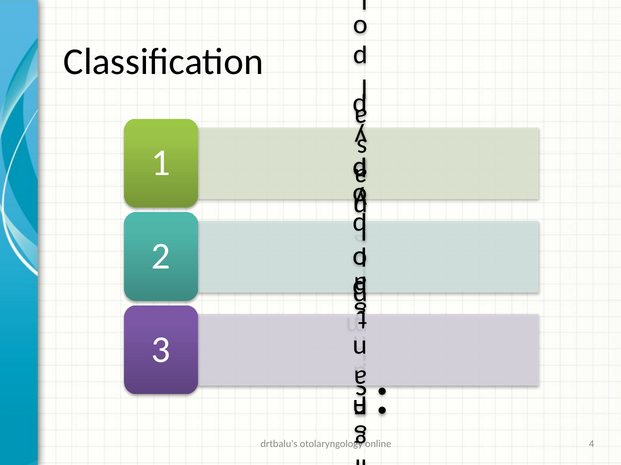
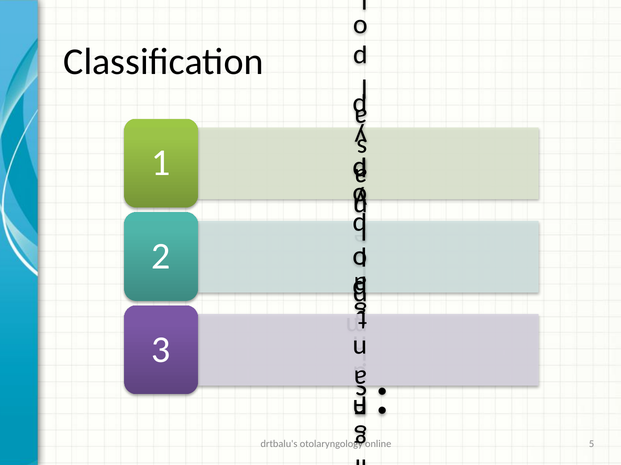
4: 4 -> 5
